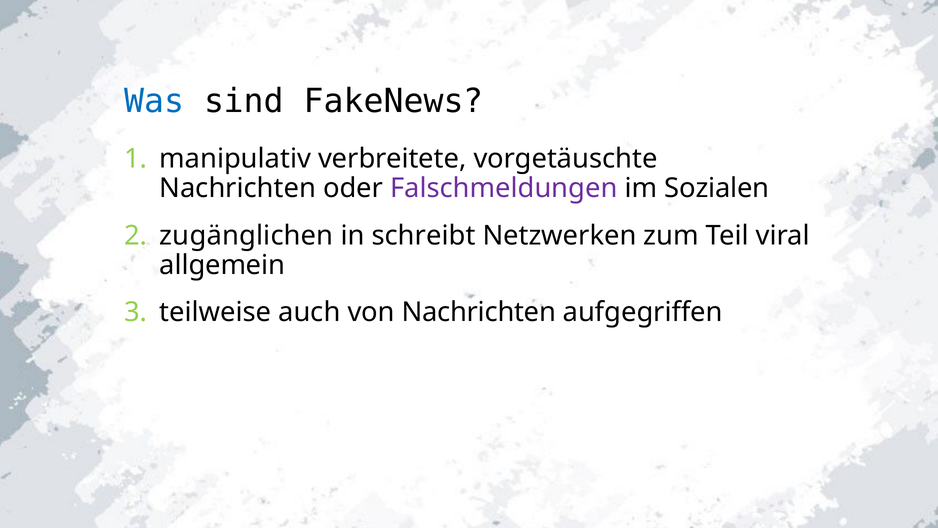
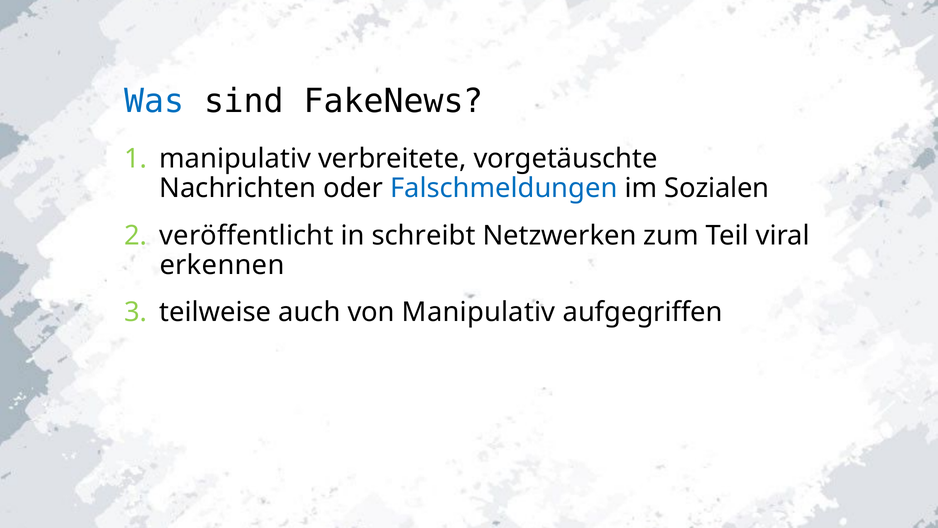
Falschmeldungen colour: purple -> blue
zugänglichen: zugänglichen -> veröffentlicht
allgemein: allgemein -> erkennen
von Nachrichten: Nachrichten -> Manipulativ
